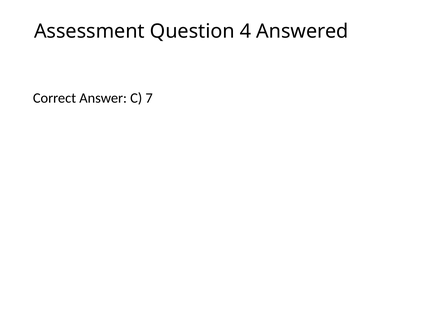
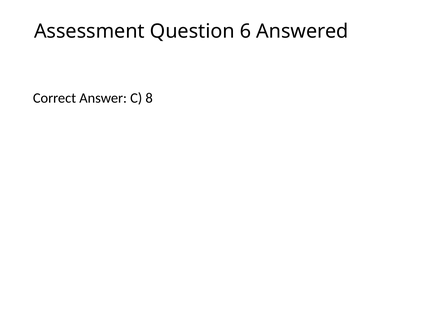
4: 4 -> 6
7: 7 -> 8
